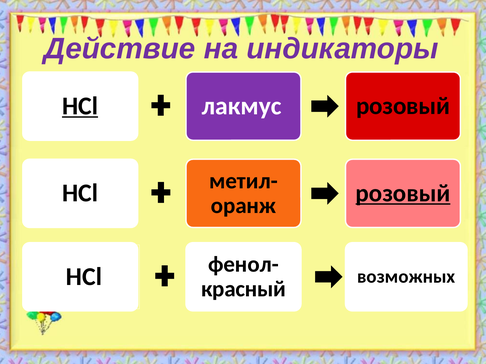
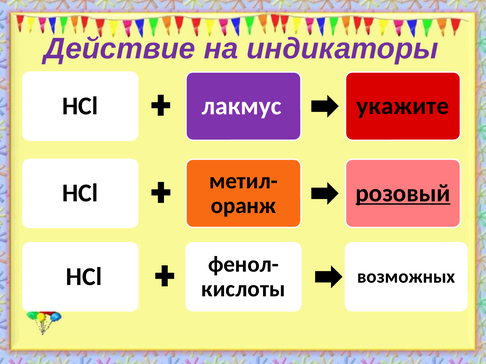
HCl at (80, 106) underline: present -> none
лакмус розовый: розовый -> укажите
красный: красный -> кислоты
